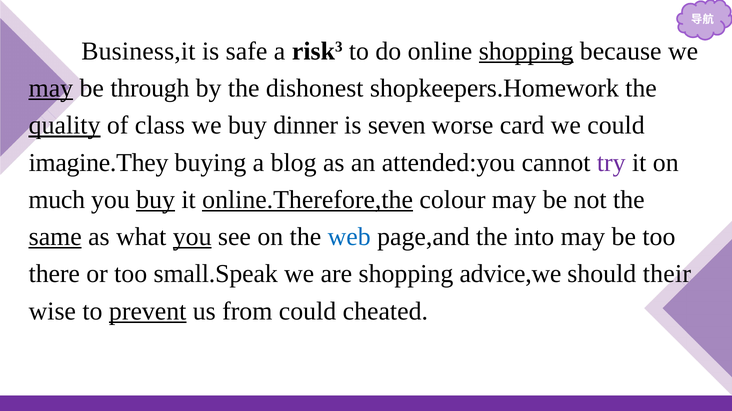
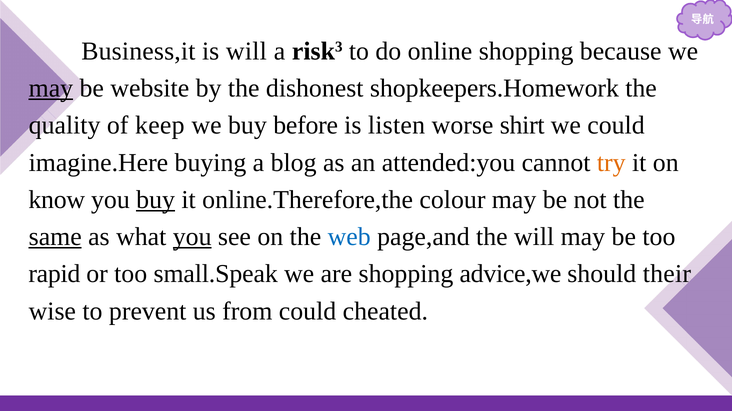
is safe: safe -> will
shopping at (526, 51) underline: present -> none
through: through -> website
quality underline: present -> none
class: class -> keep
dinner: dinner -> before
seven: seven -> listen
card: card -> shirt
imagine.They: imagine.They -> imagine.Here
try colour: purple -> orange
much: much -> know
online.Therefore,the underline: present -> none
the into: into -> will
there: there -> rapid
prevent underline: present -> none
